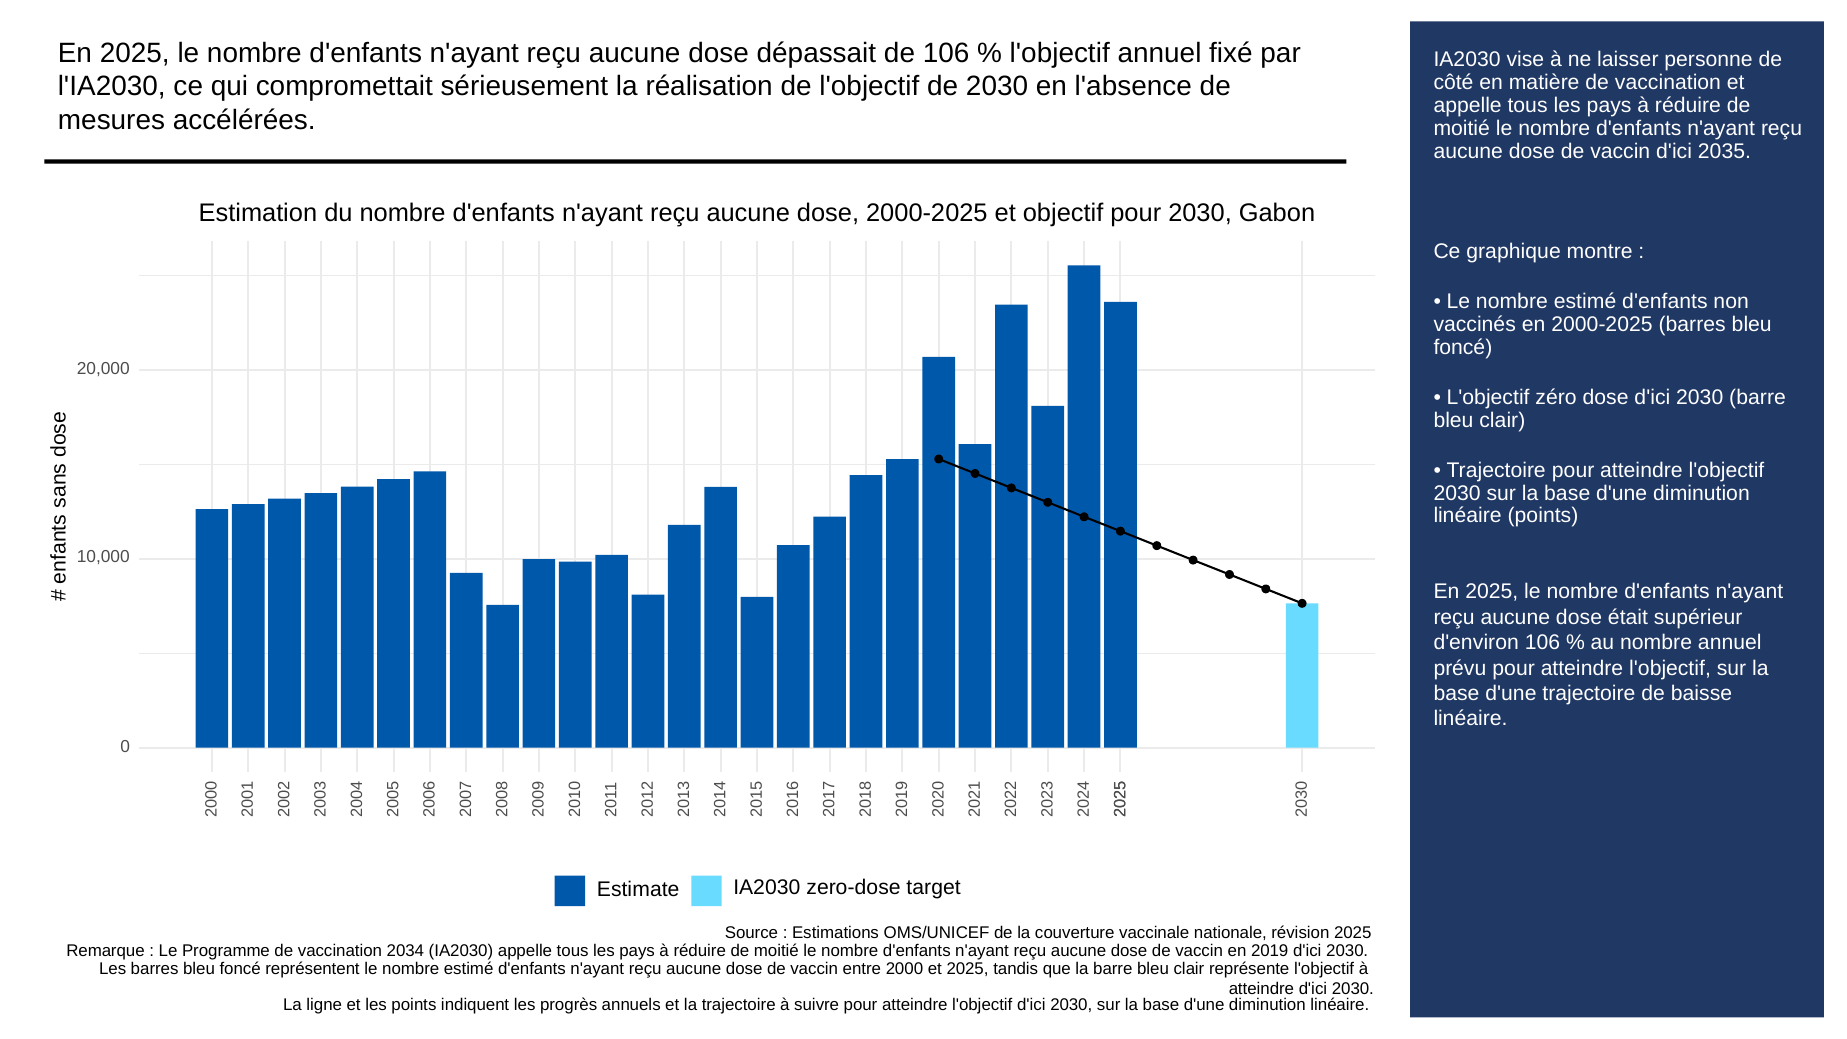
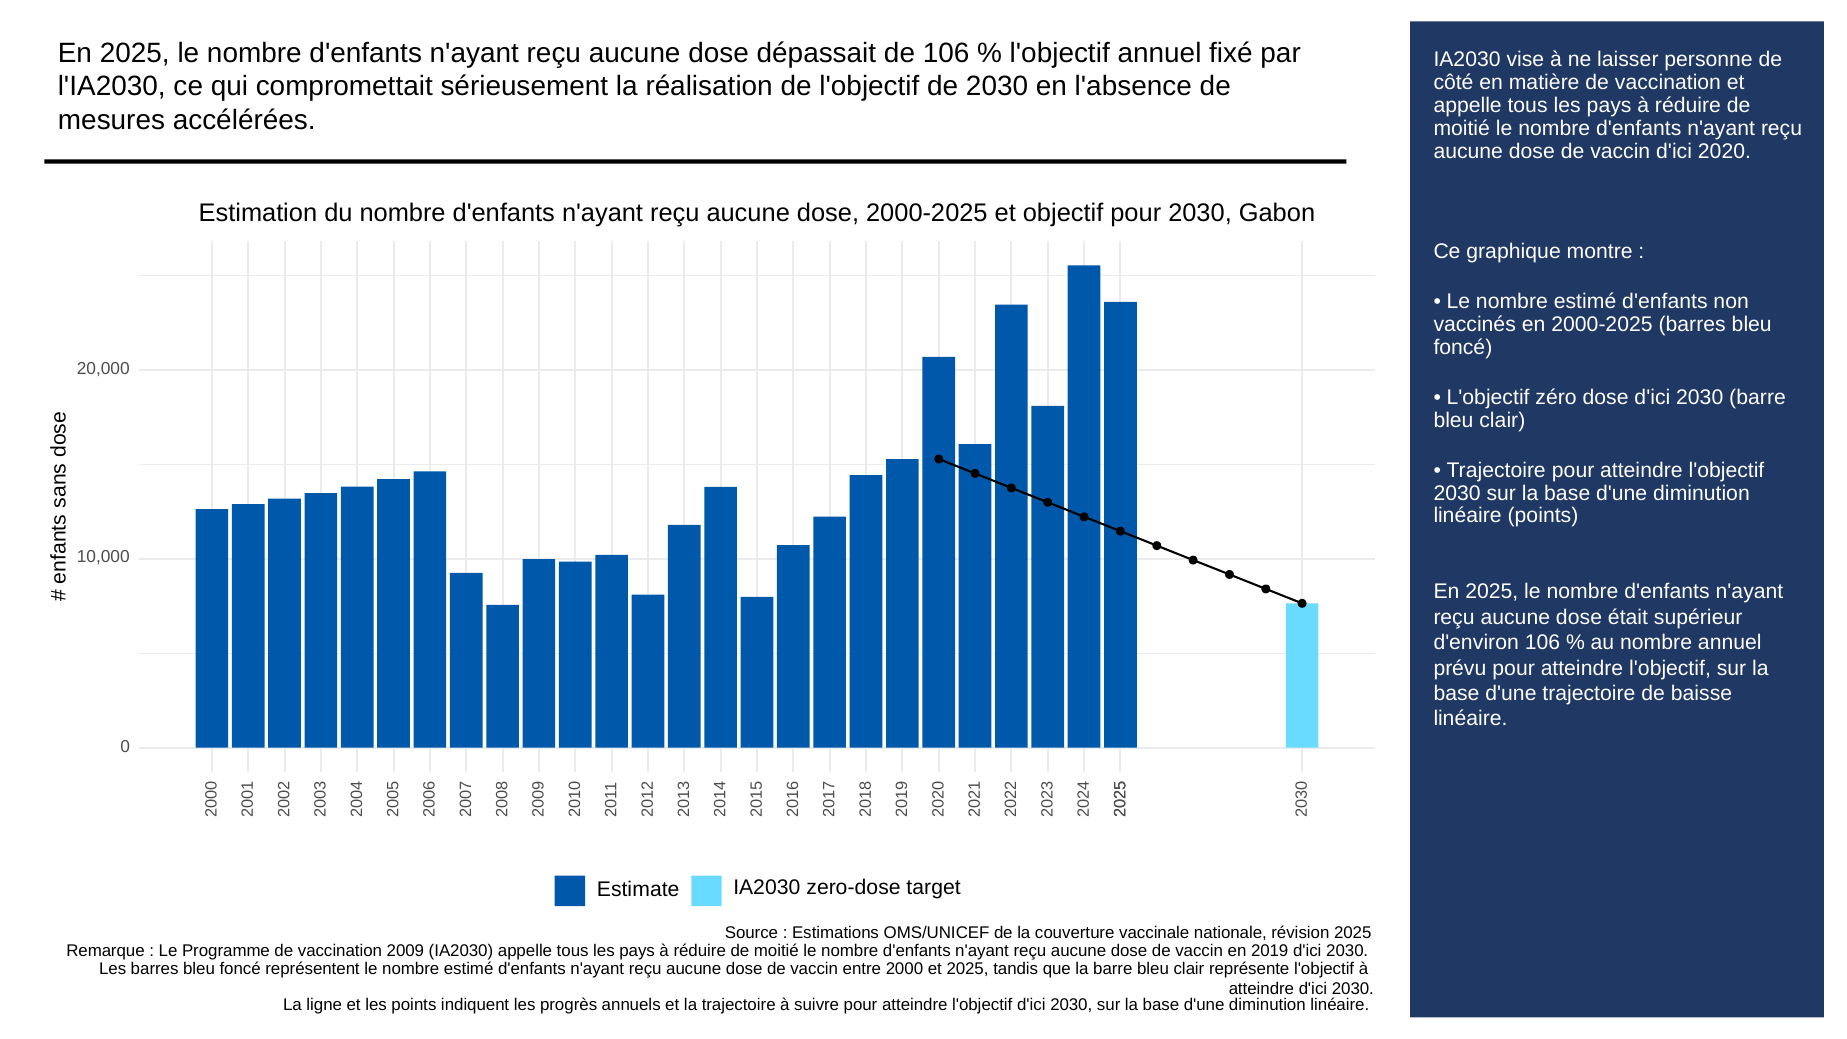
2035: 2035 -> 2020
2034: 2034 -> 2009
